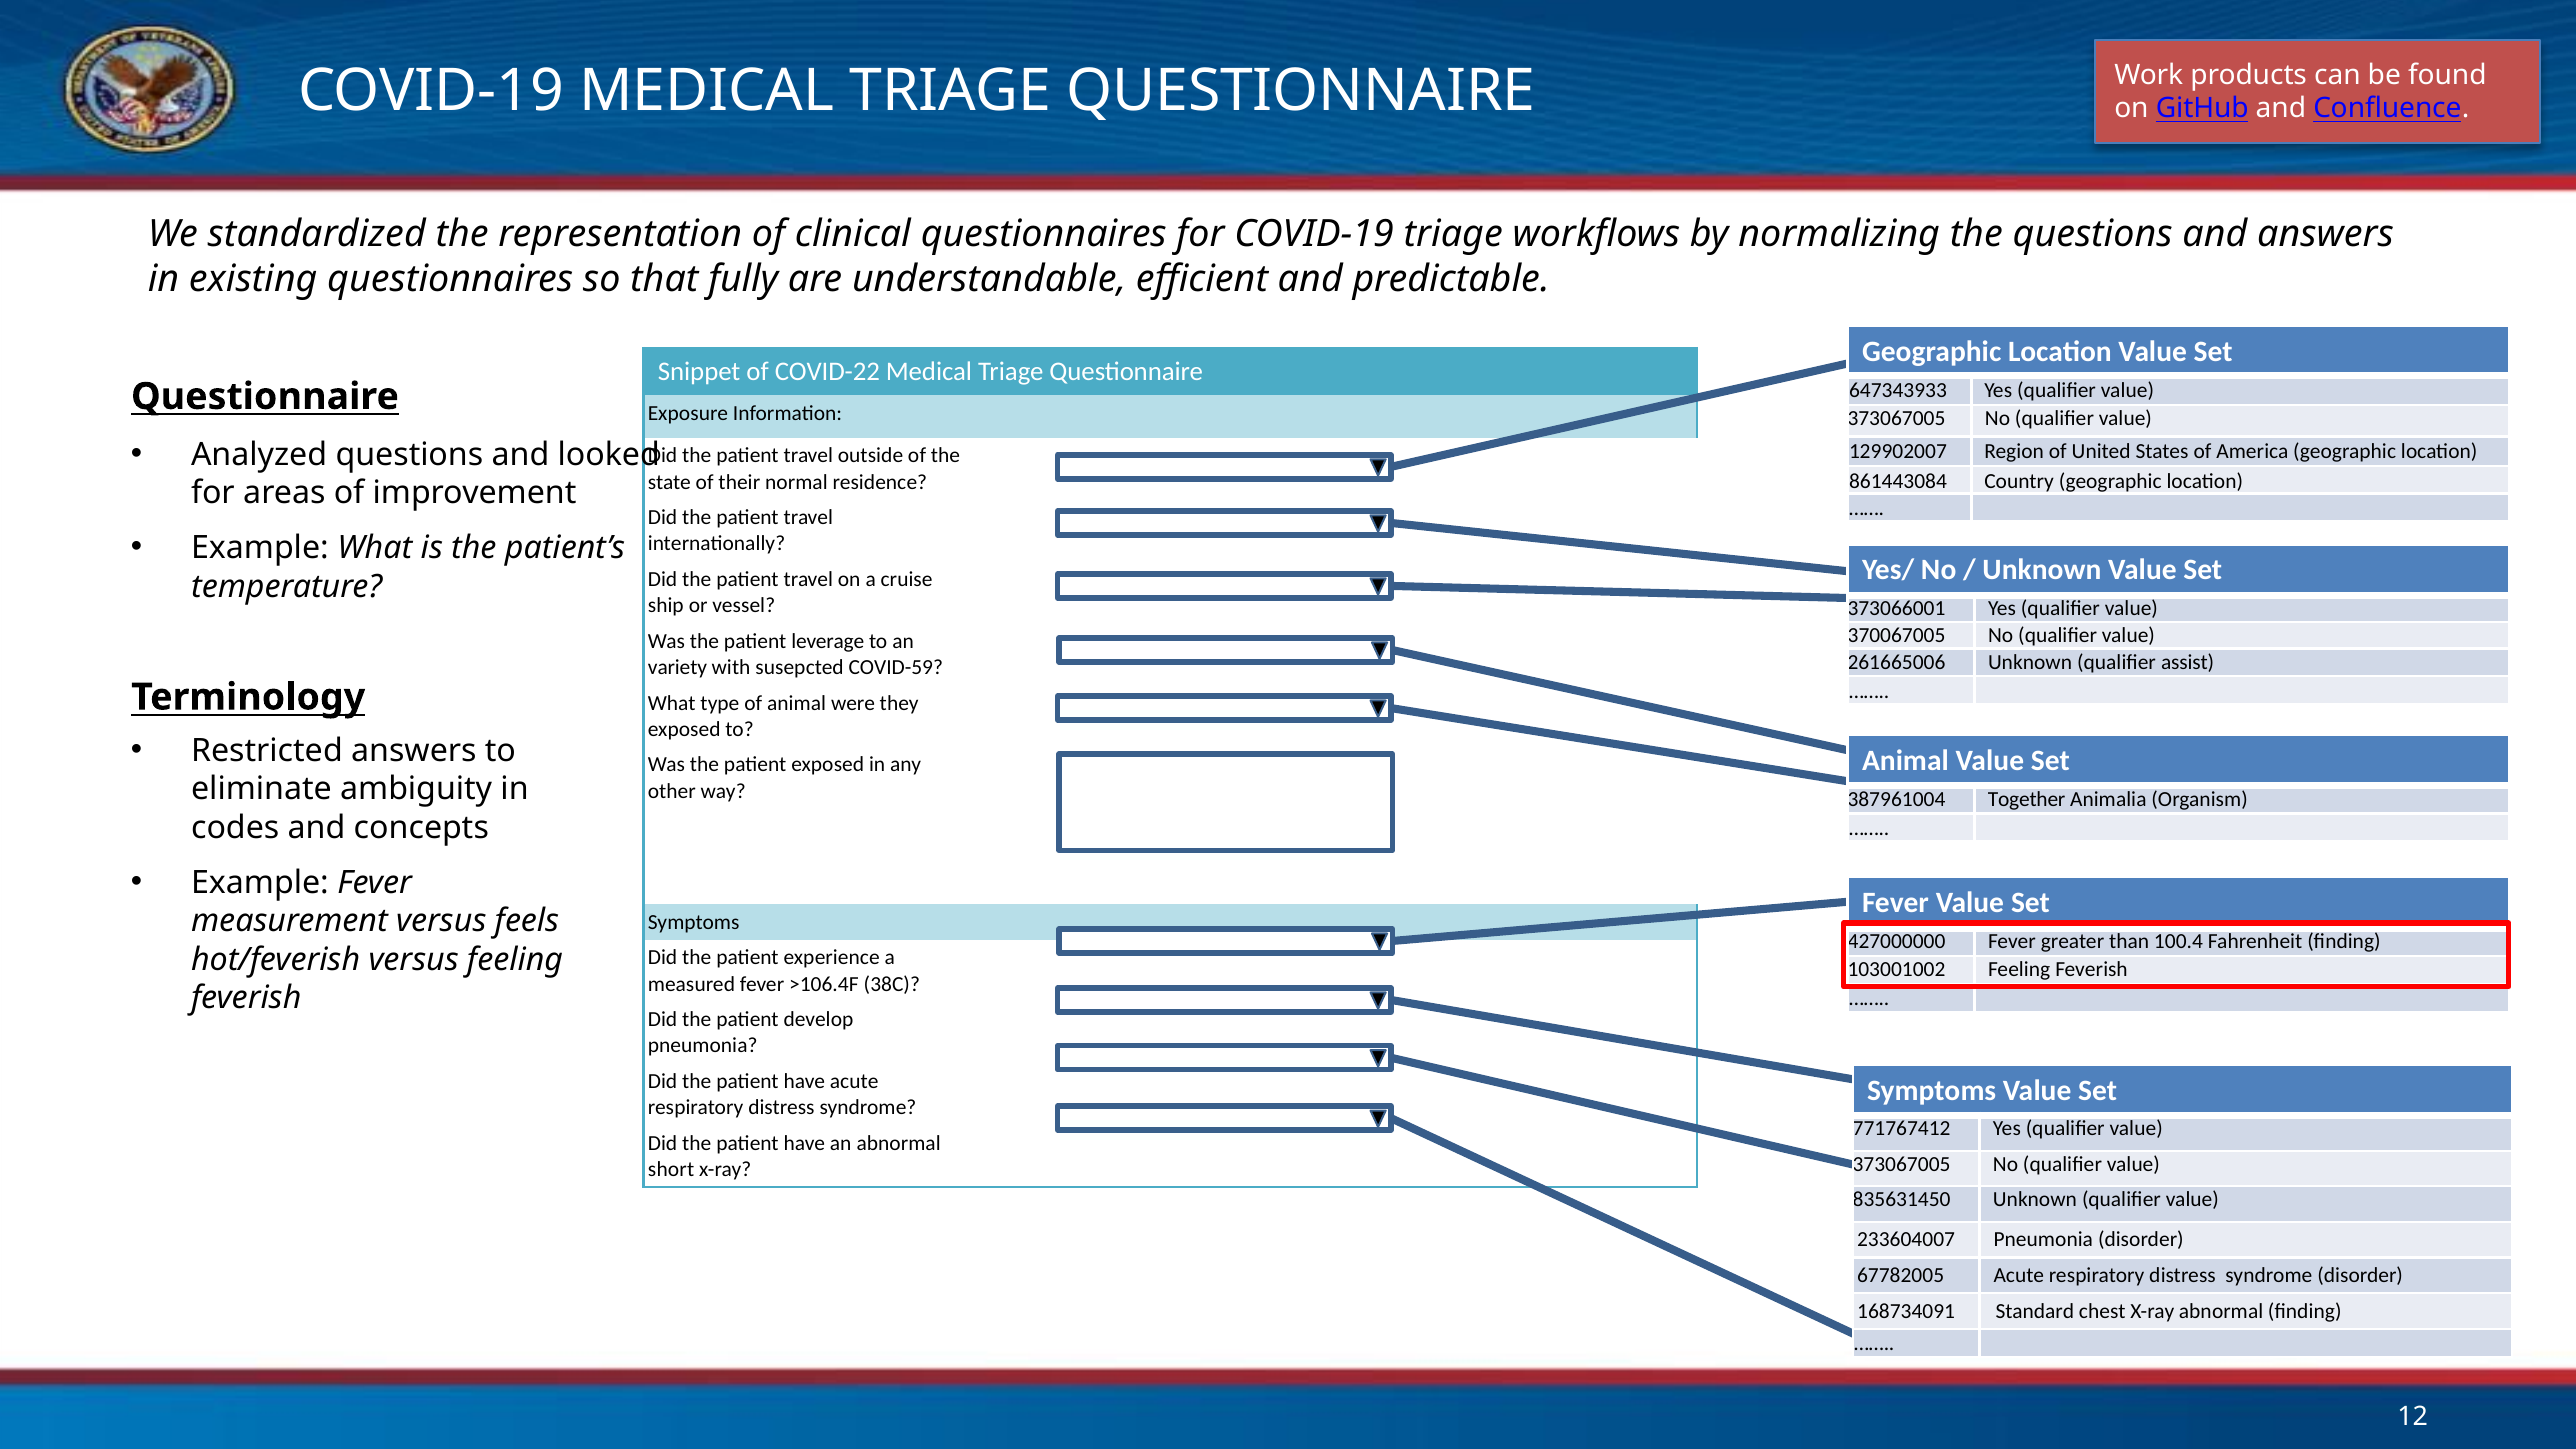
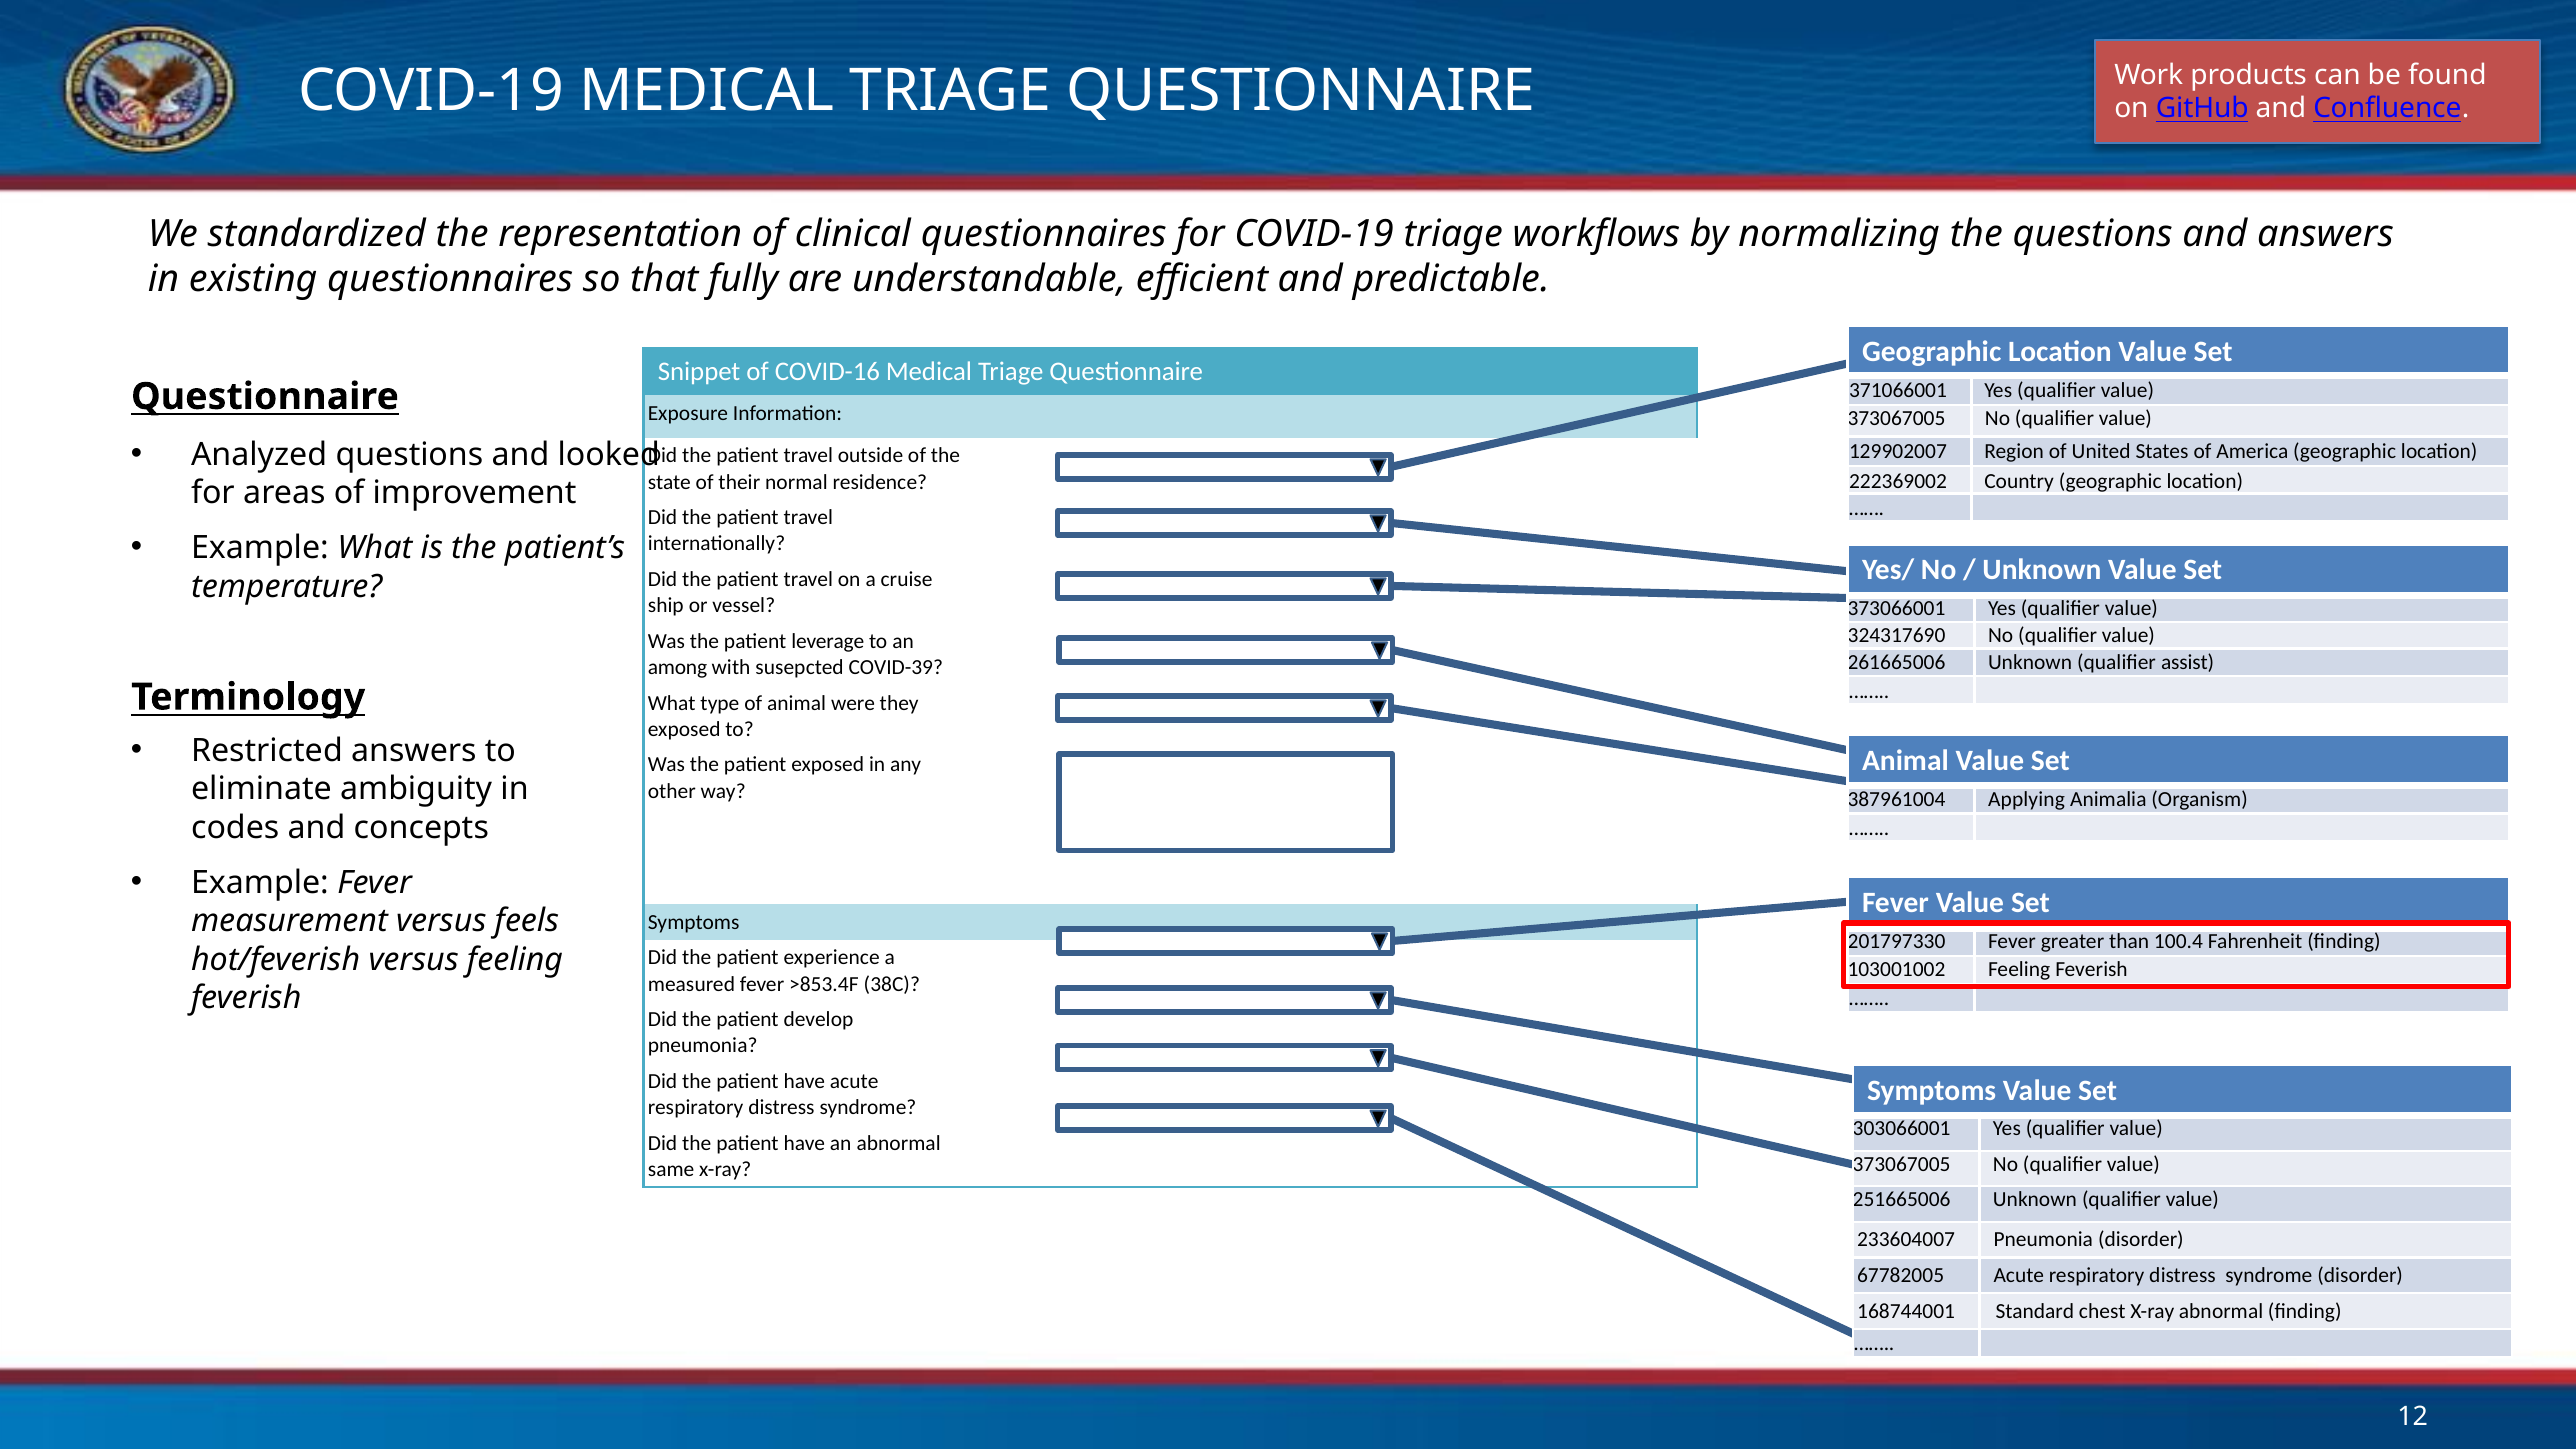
COVID-22: COVID-22 -> COVID-16
647343933: 647343933 -> 371066001
861443084: 861443084 -> 222369002
370067005: 370067005 -> 324317690
variety: variety -> among
COVID-59: COVID-59 -> COVID-39
Together: Together -> Applying
427000000: 427000000 -> 201797330
>106.4F: >106.4F -> >853.4F
771767412: 771767412 -> 303066001
short: short -> same
835631450: 835631450 -> 251665006
168734091: 168734091 -> 168744001
